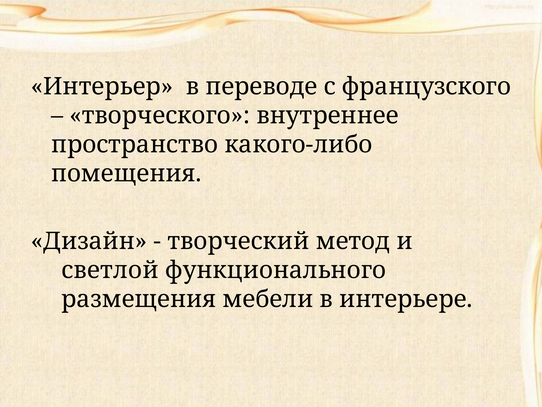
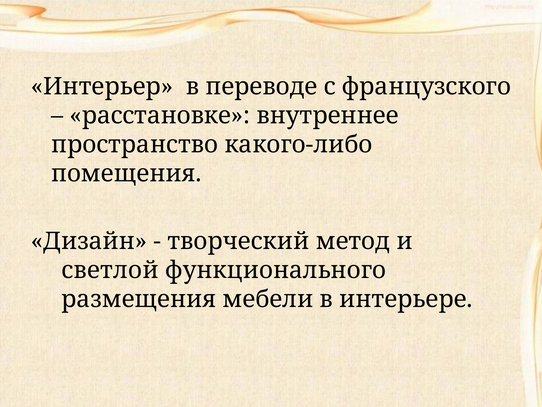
творческого: творческого -> расстановке
